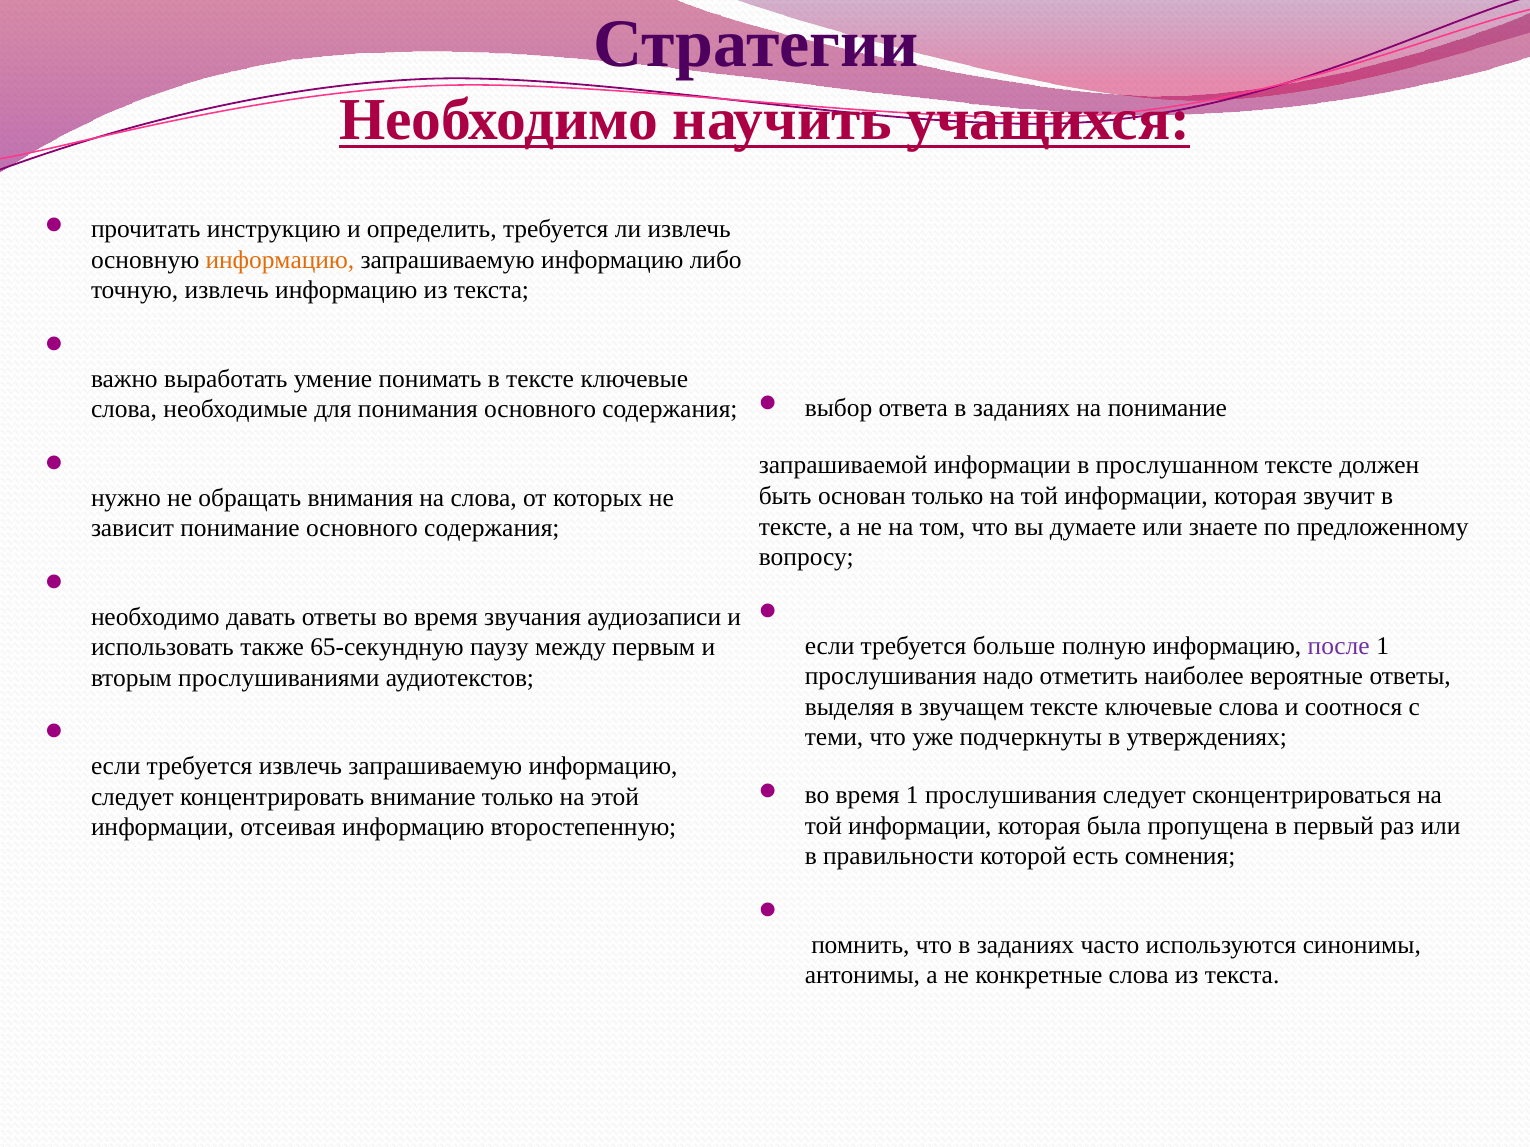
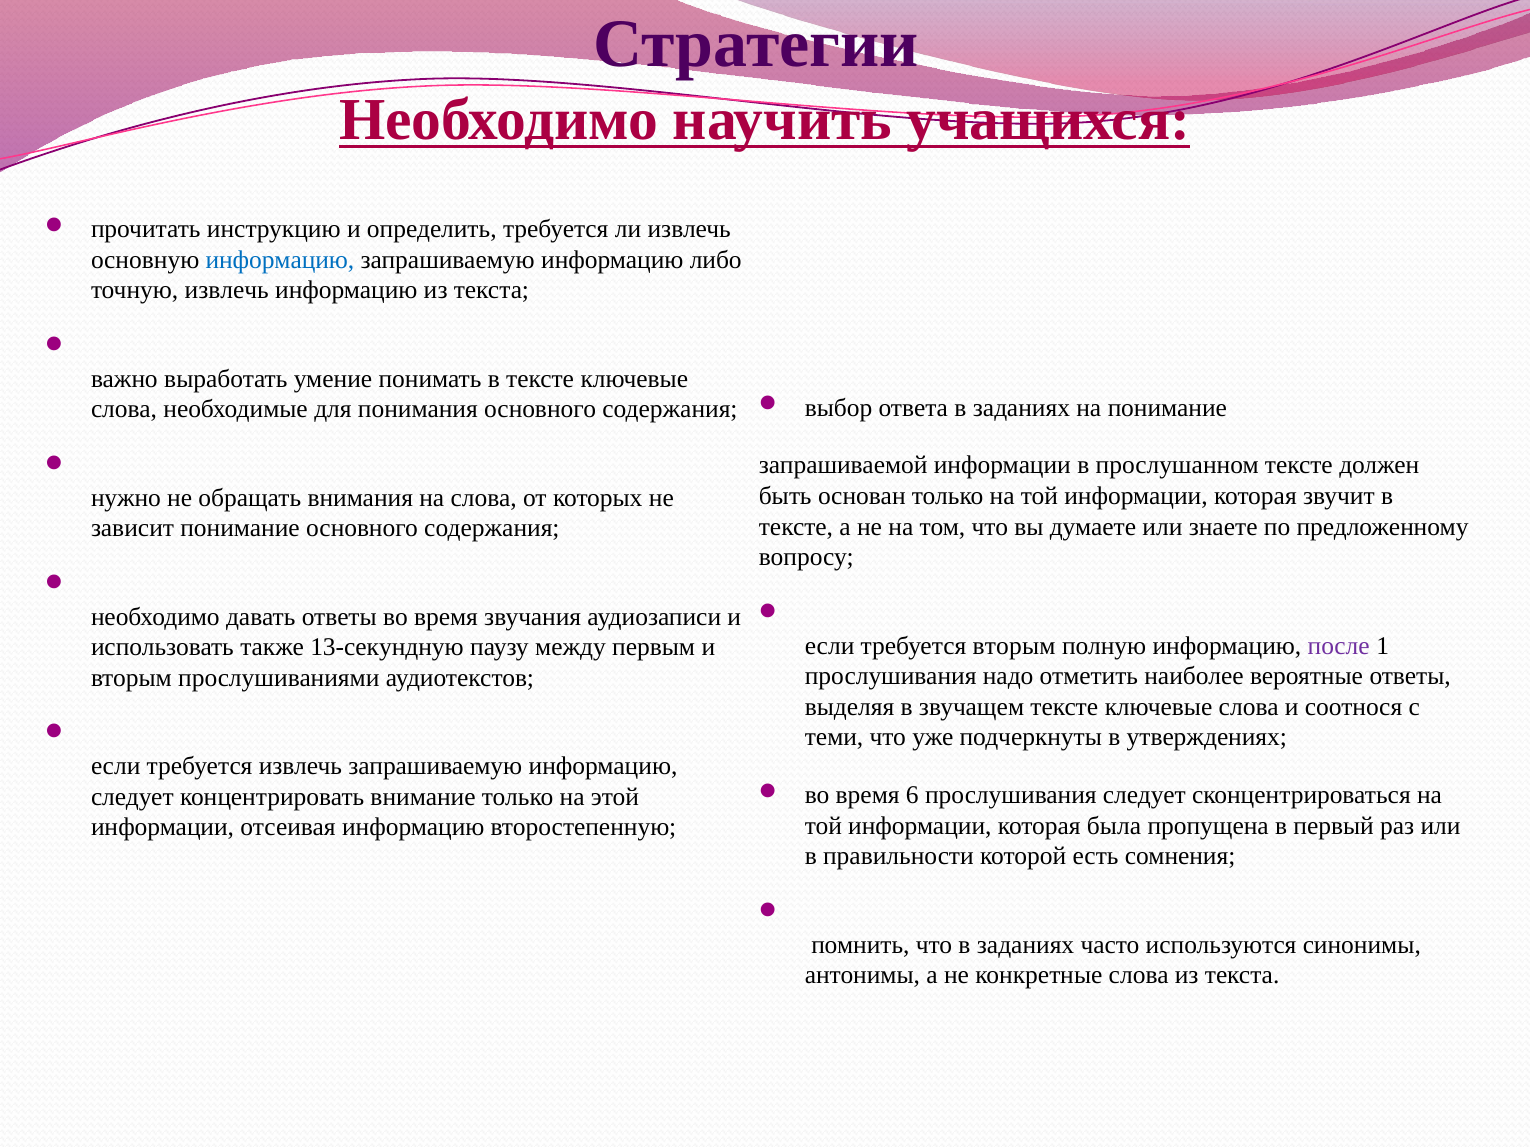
информацию at (280, 260) colour: orange -> blue
требуется больше: больше -> вторым
65-секундную: 65-секундную -> 13-секундную
время 1: 1 -> 6
